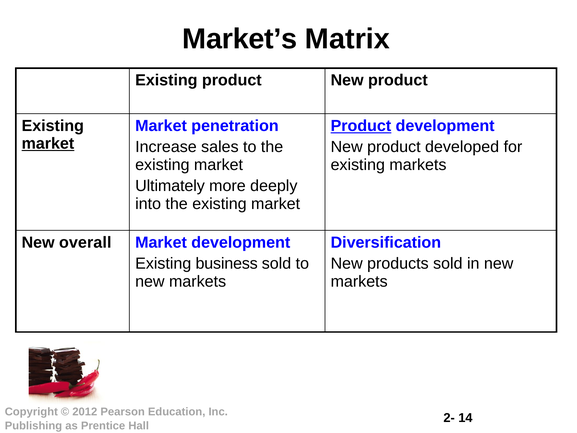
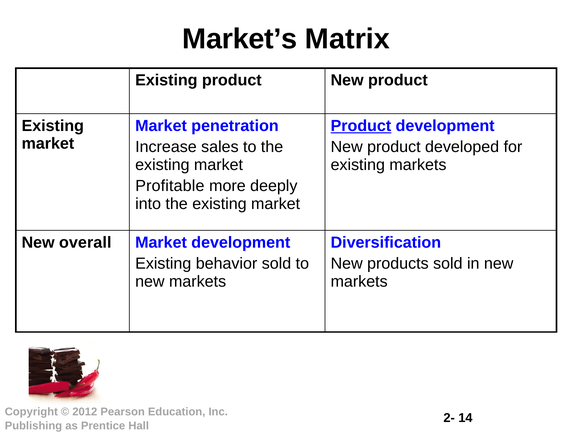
market at (48, 144) underline: present -> none
Ultimately: Ultimately -> Profitable
business: business -> behavior
